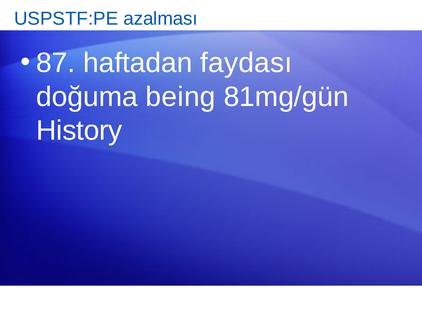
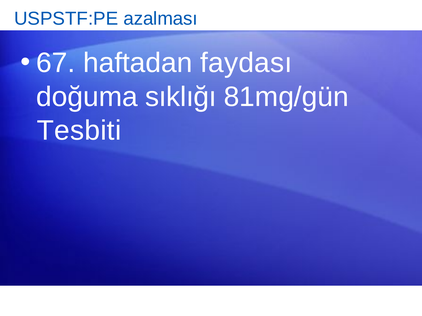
87: 87 -> 67
being: being -> sıklığı
History: History -> Tesbiti
